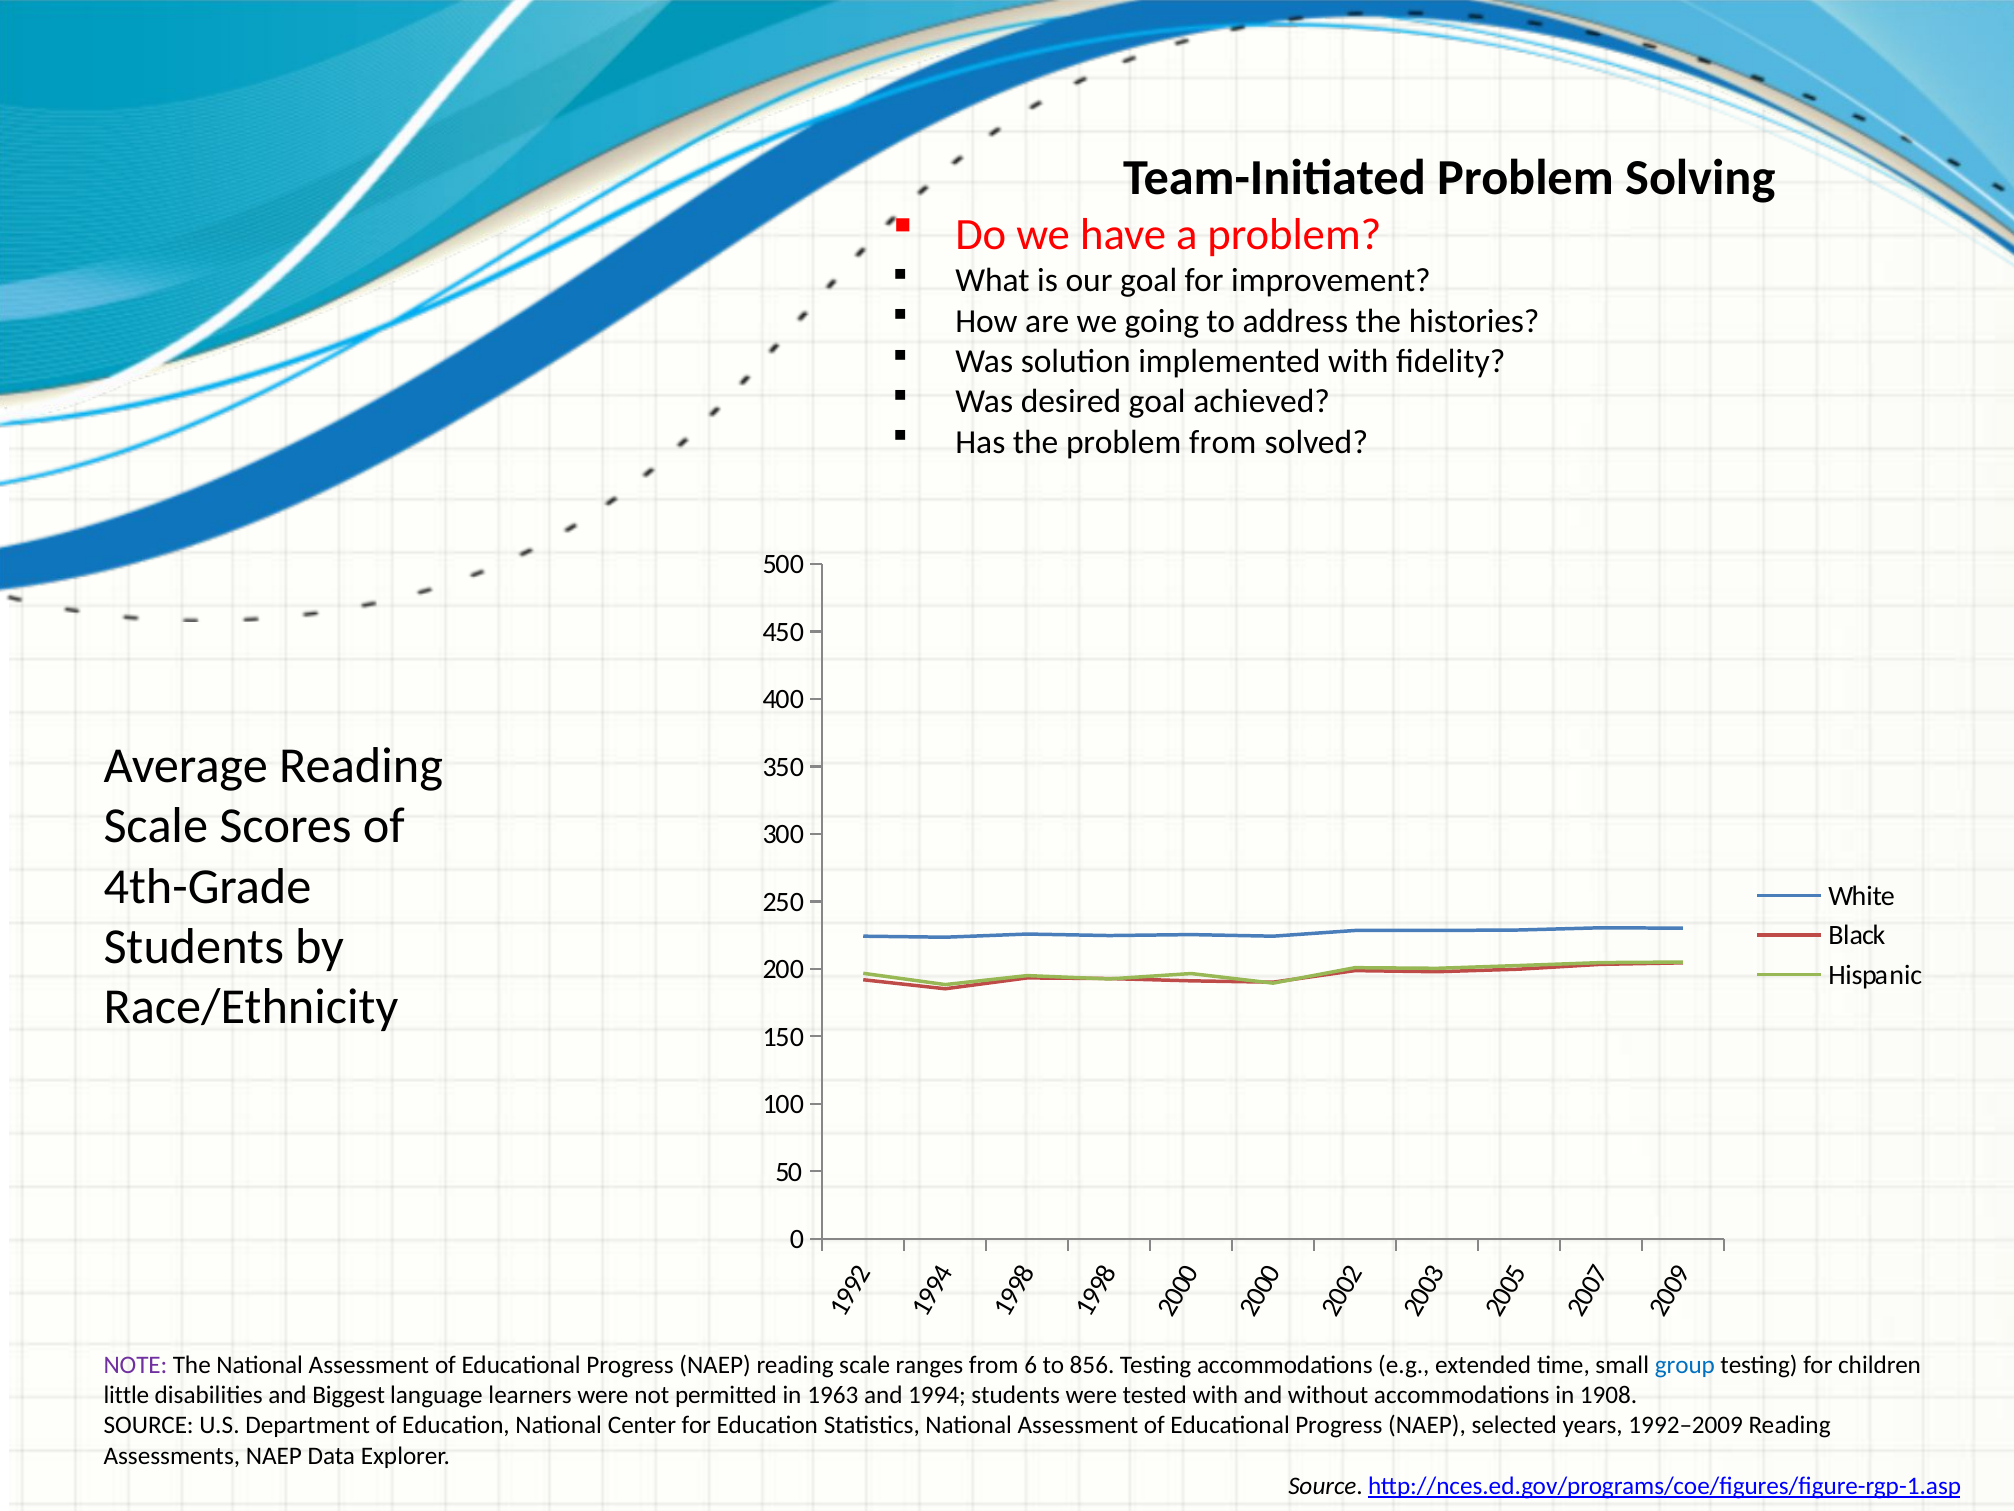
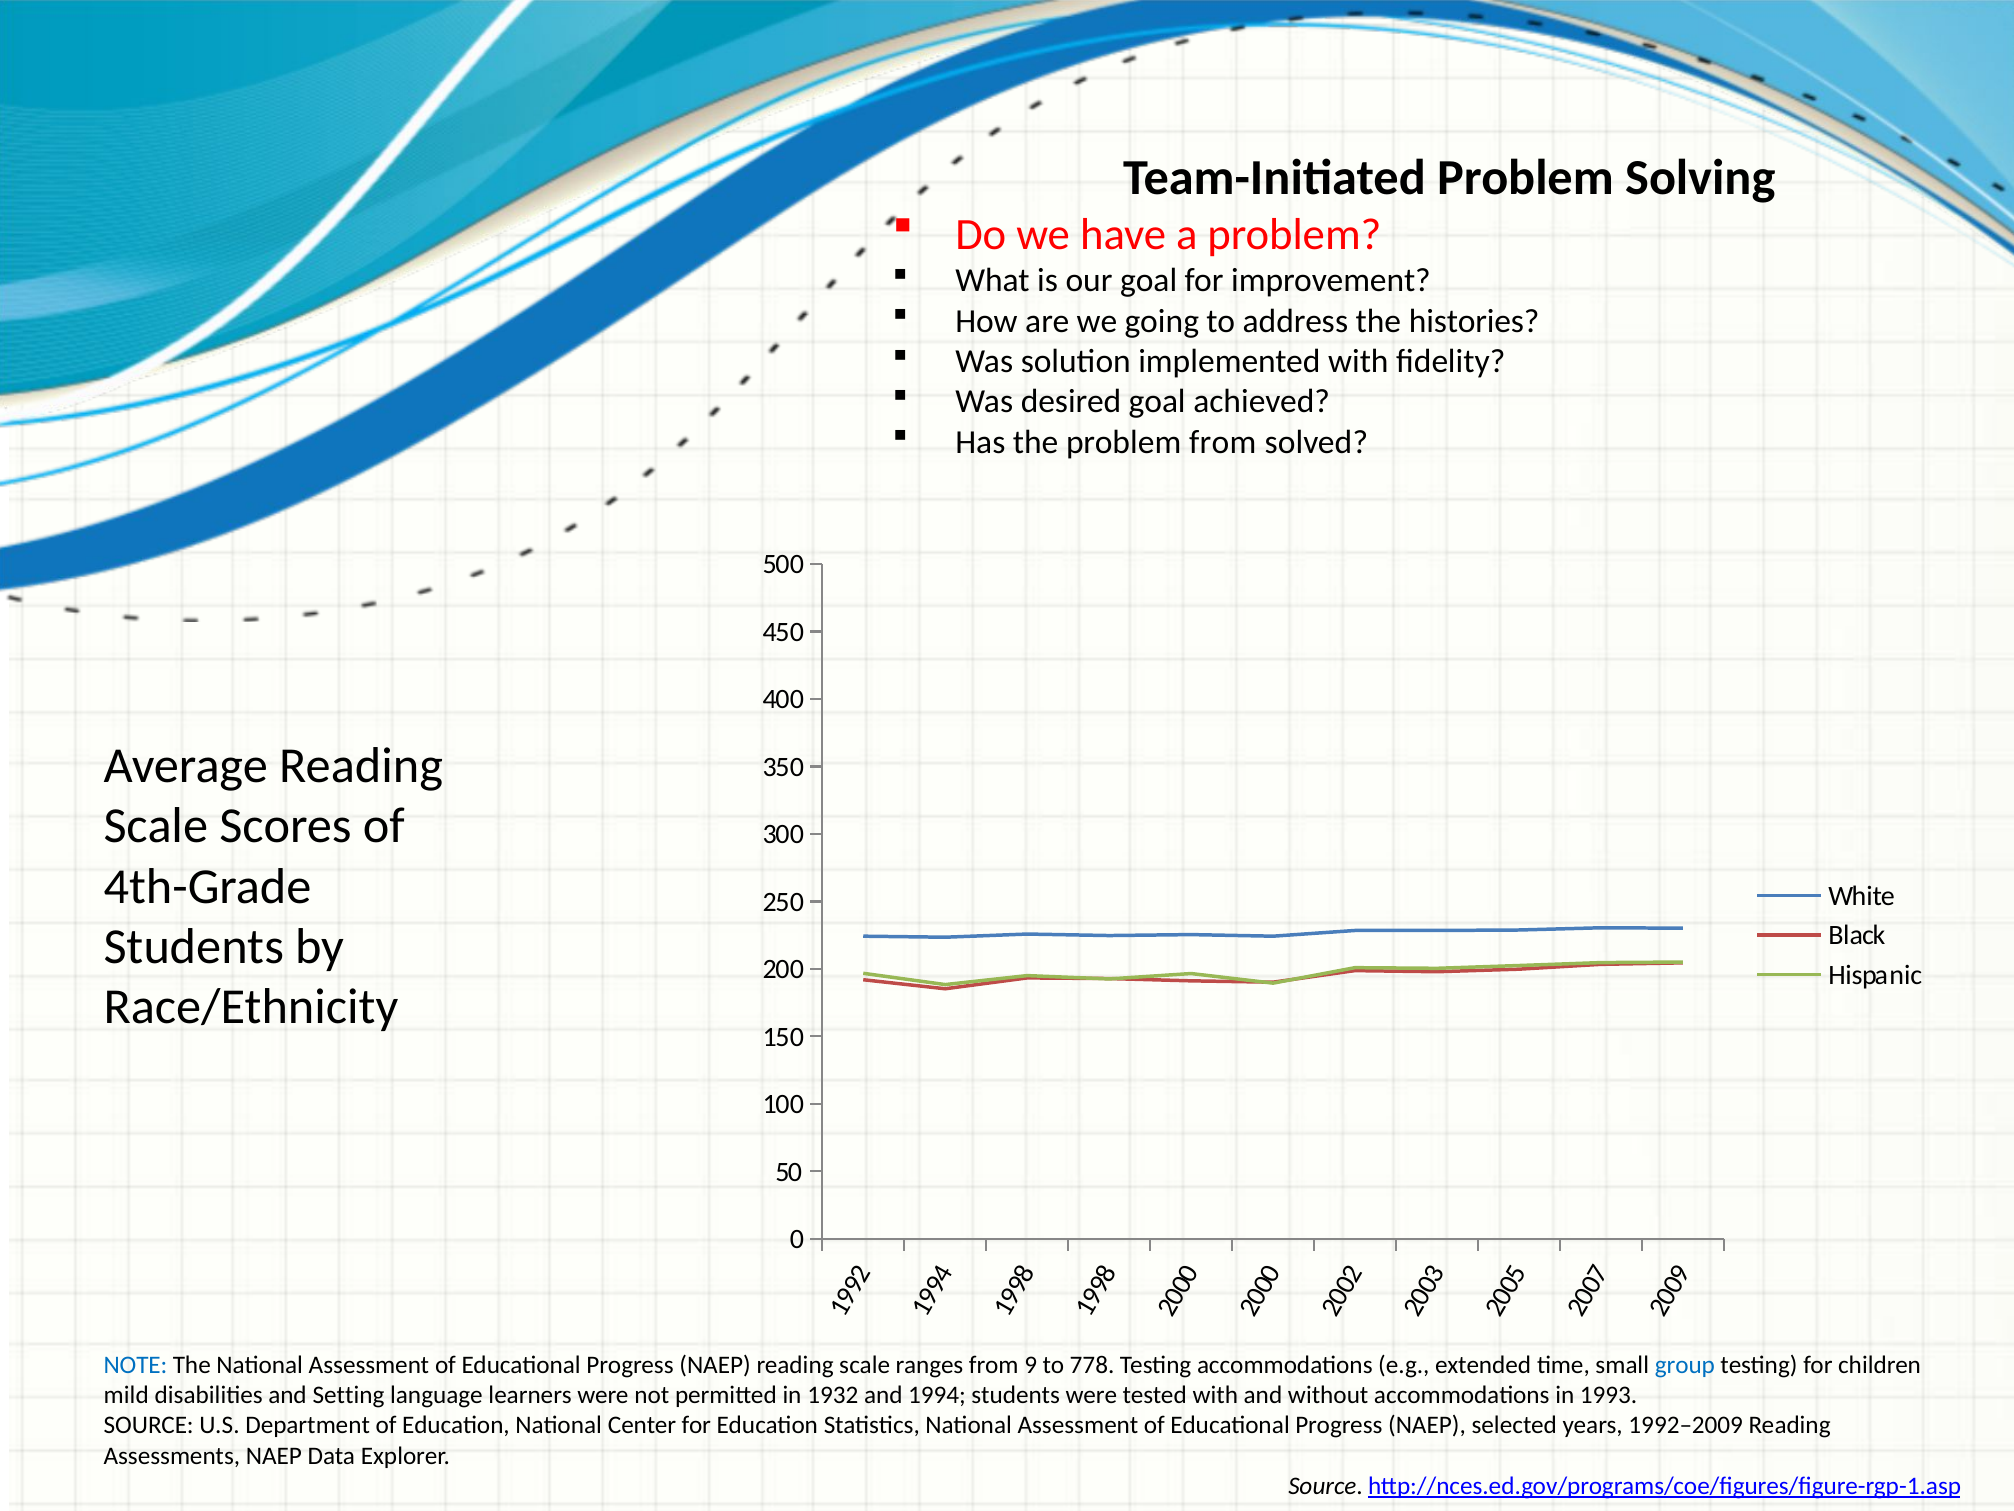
NOTE colour: purple -> blue
from 6: 6 -> 9
856: 856 -> 778
little: little -> mild
Biggest: Biggest -> Setting
1963: 1963 -> 1932
1908: 1908 -> 1993
